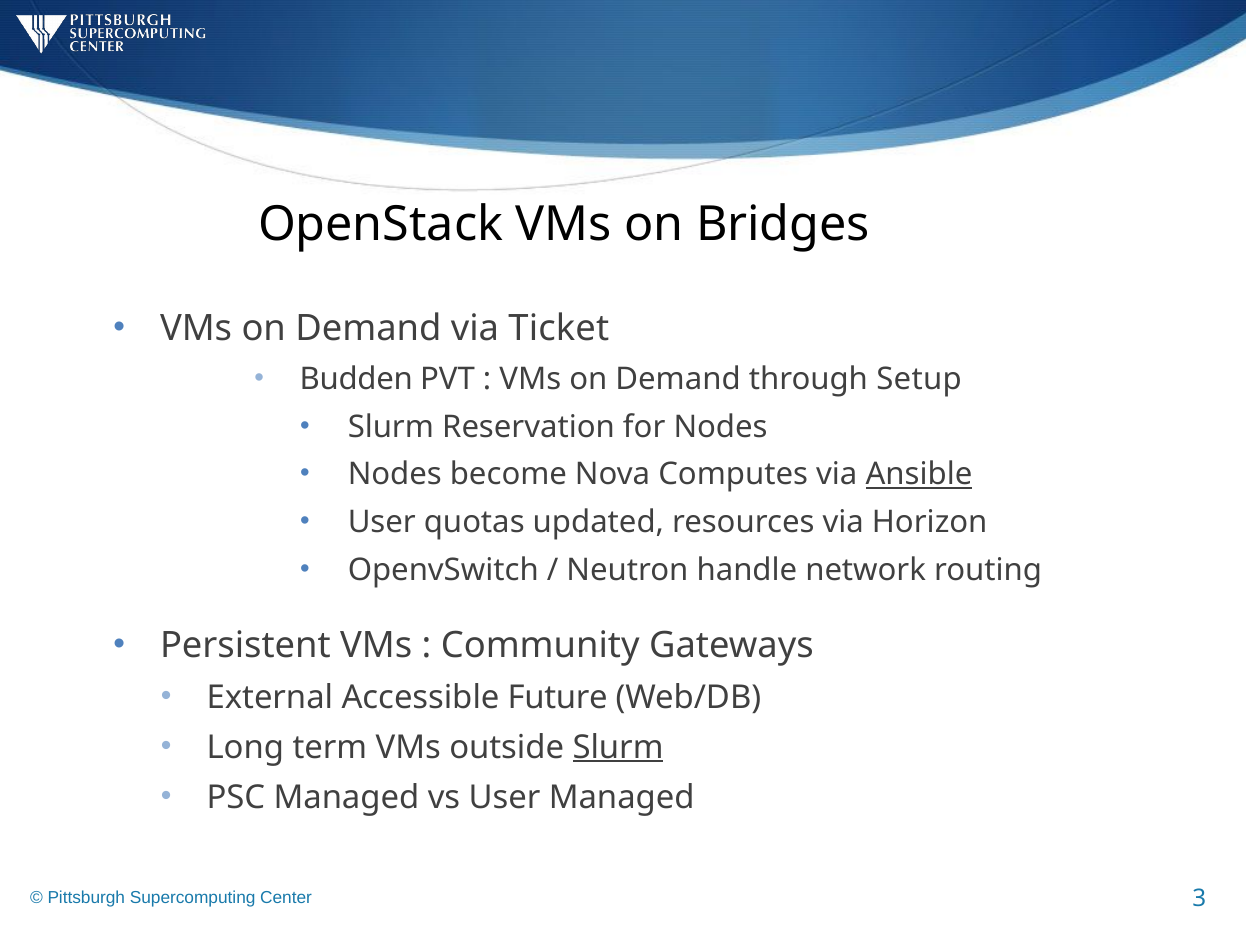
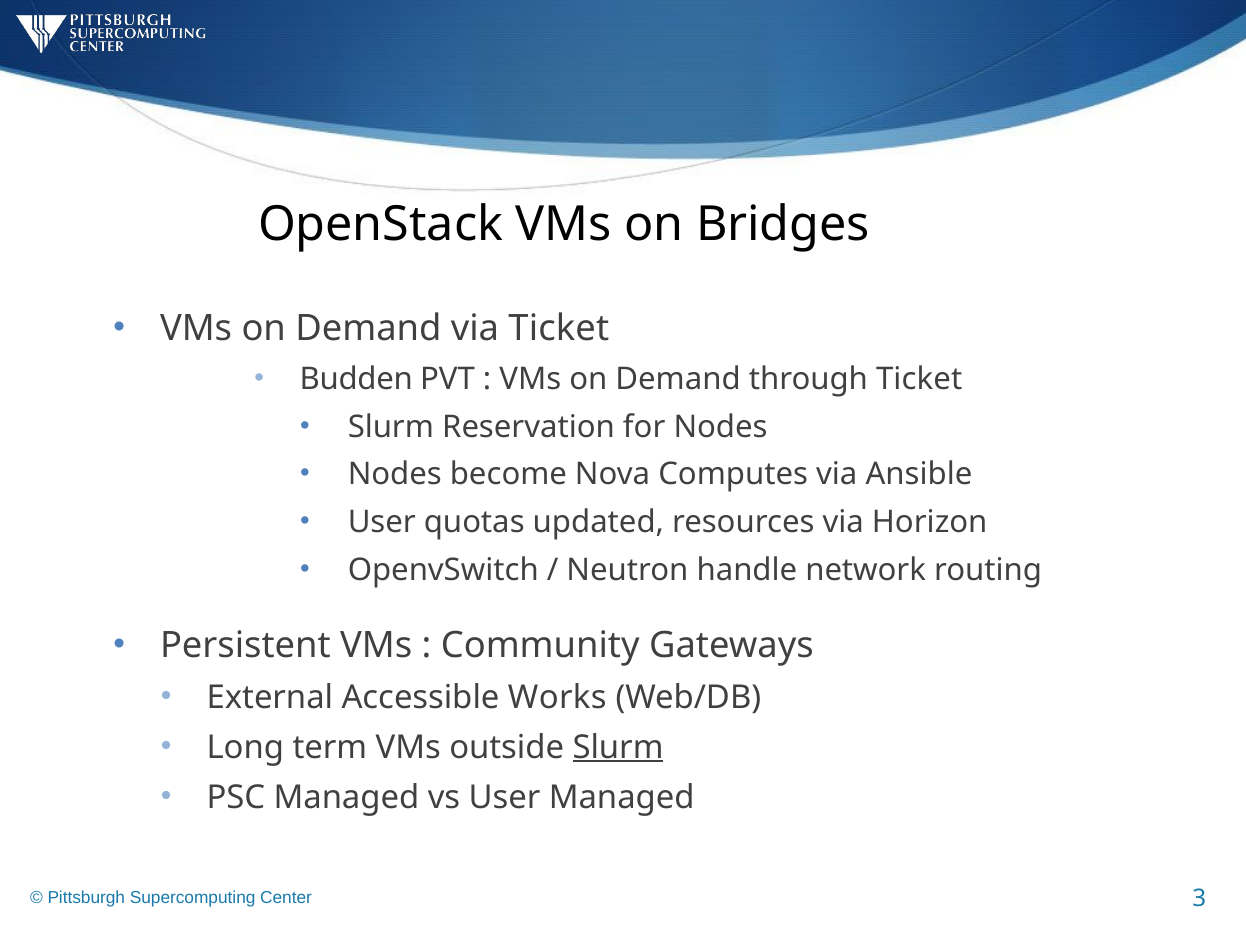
through Setup: Setup -> Ticket
Ansible underline: present -> none
Future: Future -> Works
